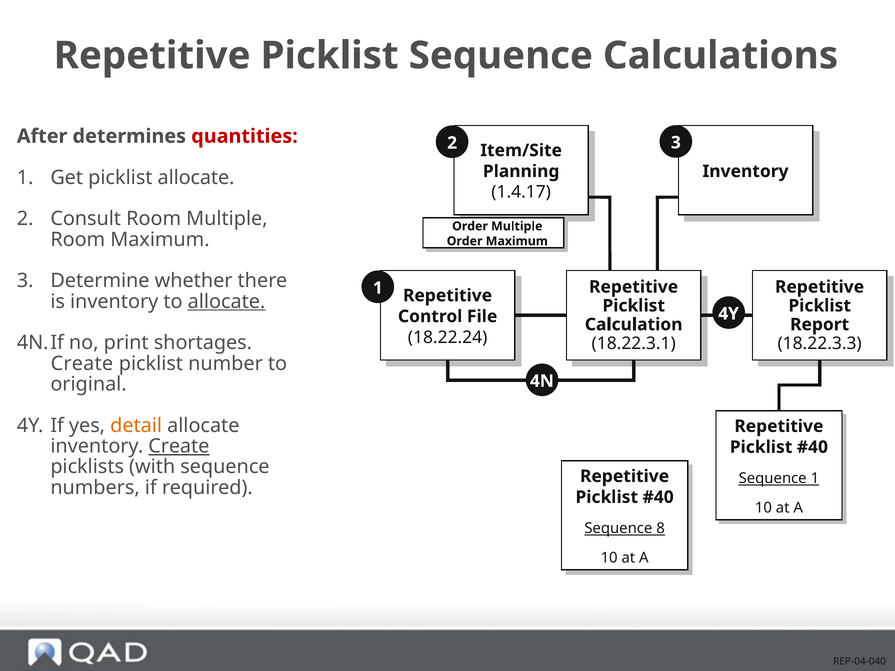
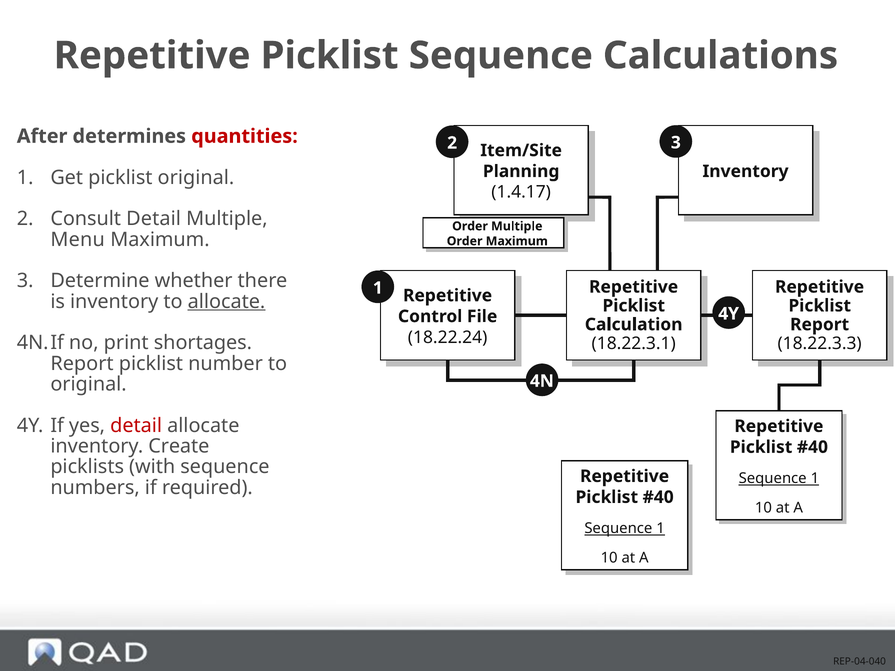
picklist allocate: allocate -> original
Consult Room: Room -> Detail
Room at (78, 240): Room -> Menu
Create at (82, 364): Create -> Report
detail at (136, 426) colour: orange -> red
Create at (179, 446) underline: present -> none
8 at (661, 528): 8 -> 1
